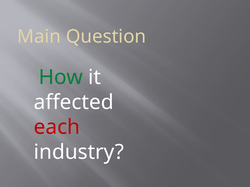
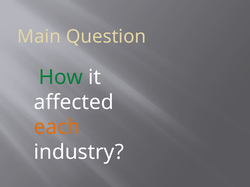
each colour: red -> orange
